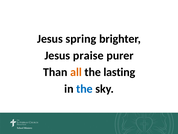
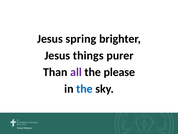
praise: praise -> things
all colour: orange -> purple
lasting: lasting -> please
